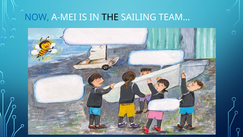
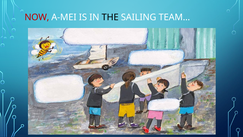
NOW colour: blue -> red
